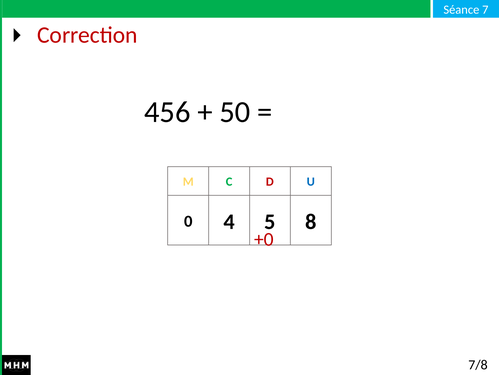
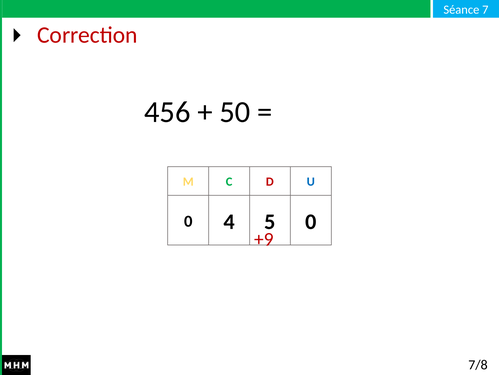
5 8: 8 -> 0
+0: +0 -> +9
